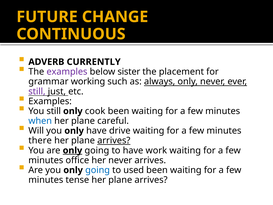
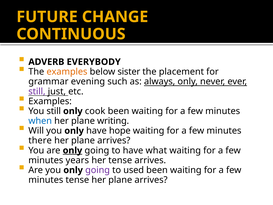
CURRENTLY: CURRENTLY -> EVERYBODY
examples at (67, 72) colour: purple -> orange
working: working -> evening
careful: careful -> writing
drive: drive -> hope
arrives at (114, 140) underline: present -> none
work: work -> what
office: office -> years
her never: never -> tense
going at (98, 170) colour: blue -> purple
